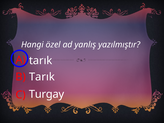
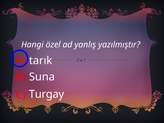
B Tarık: Tarık -> Suna
